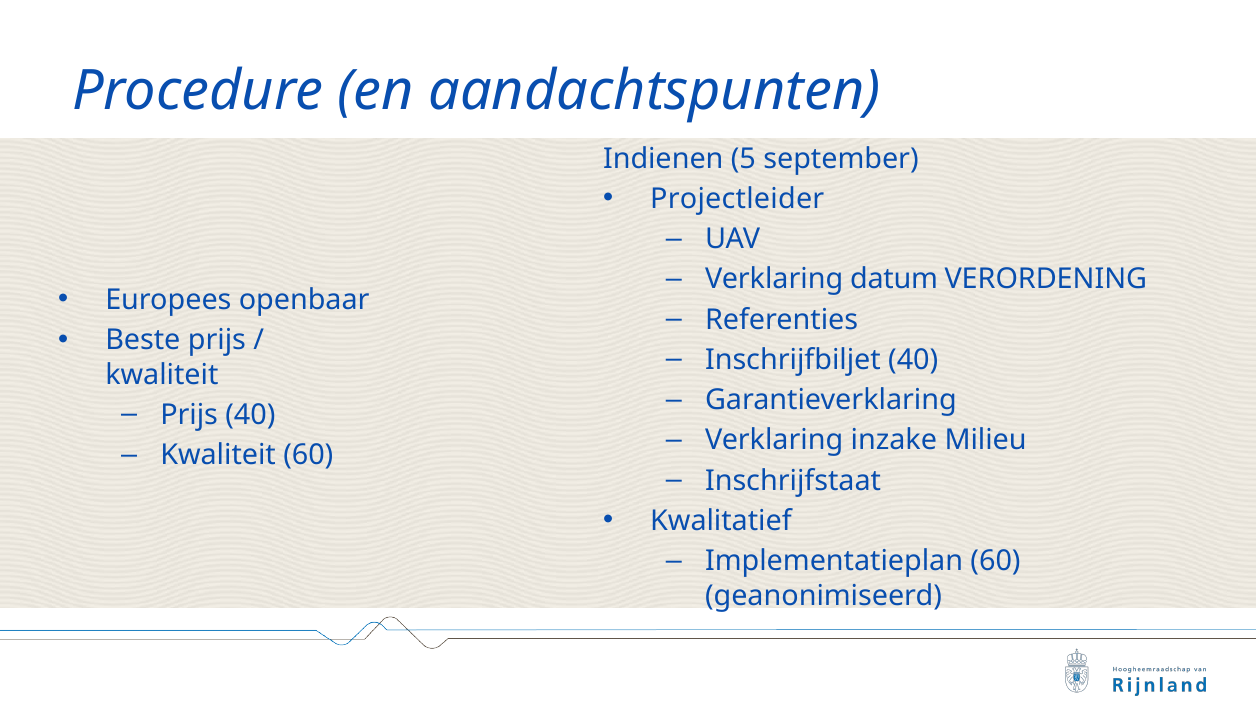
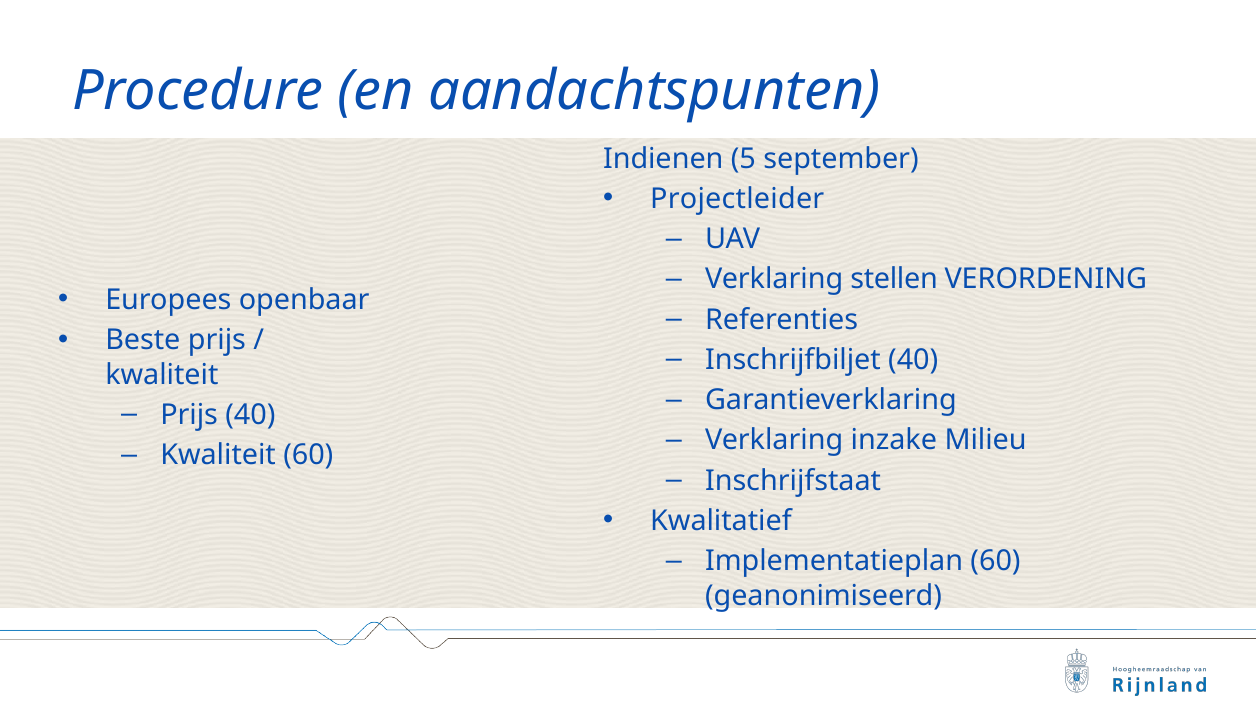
datum: datum -> stellen
